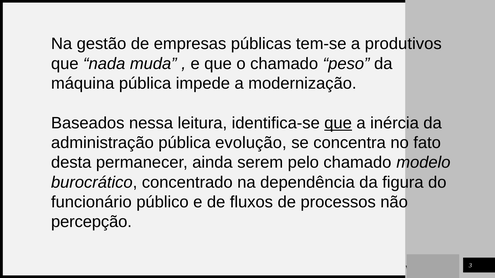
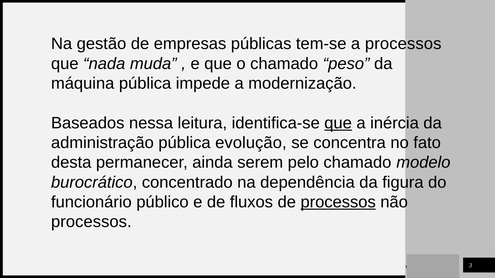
a produtivos: produtivos -> processos
processos at (338, 202) underline: none -> present
percepção at (91, 222): percepção -> processos
